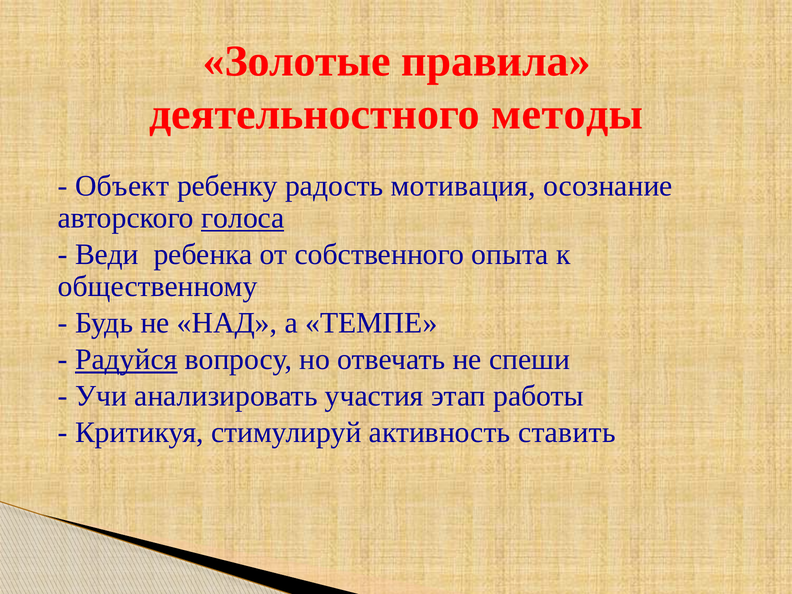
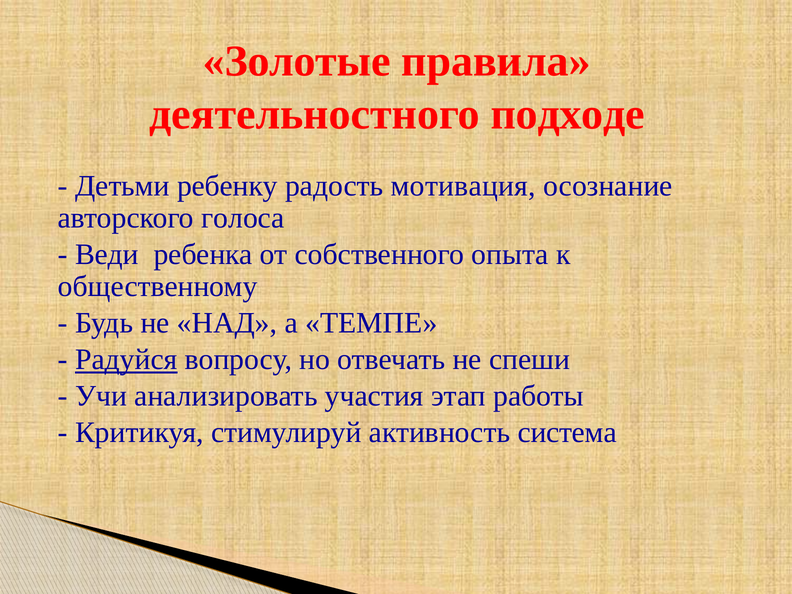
методы: методы -> подходе
Объект: Объект -> Детьми
голоса underline: present -> none
ставить: ставить -> система
